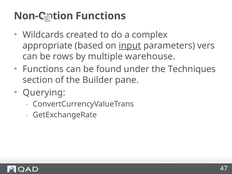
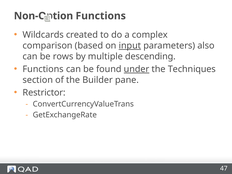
appropriate: appropriate -> comparison
vers: vers -> also
warehouse: warehouse -> descending
under underline: none -> present
Querying: Querying -> Restrictor
